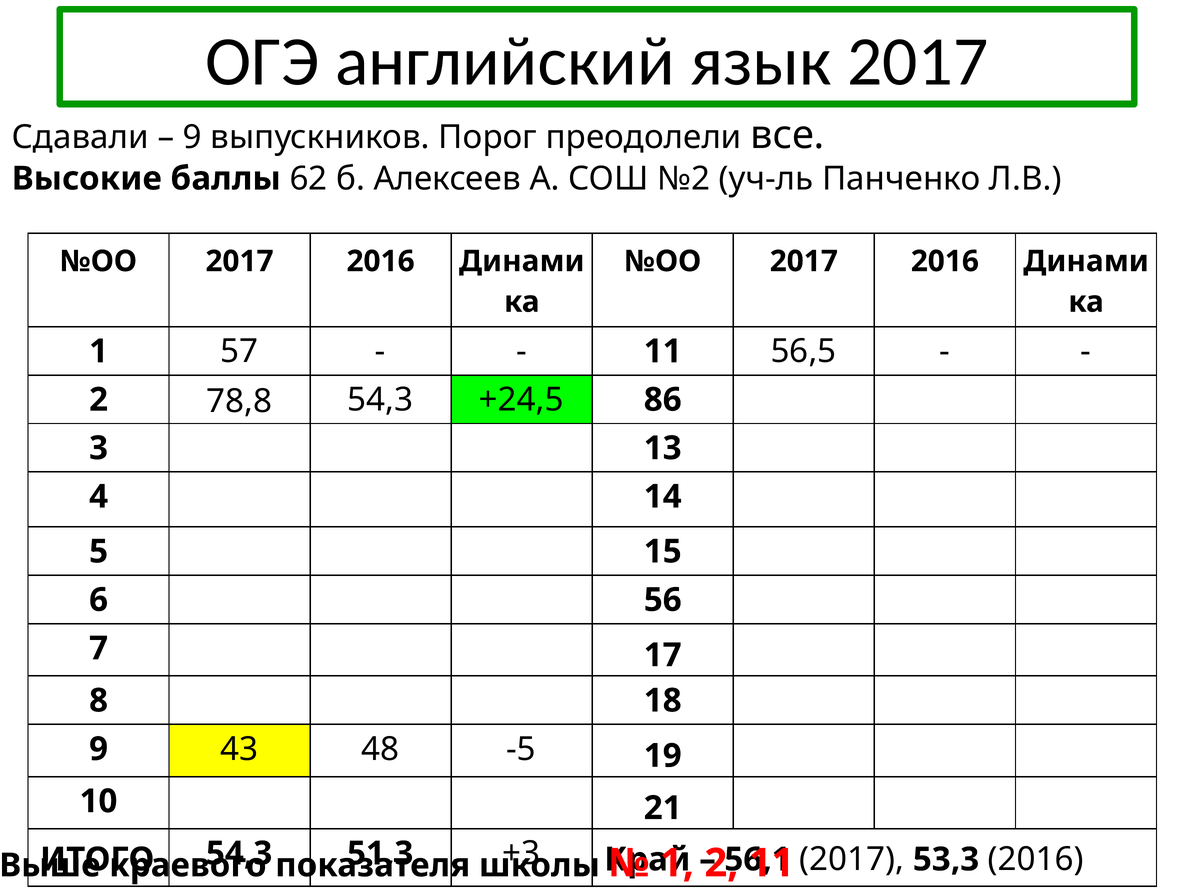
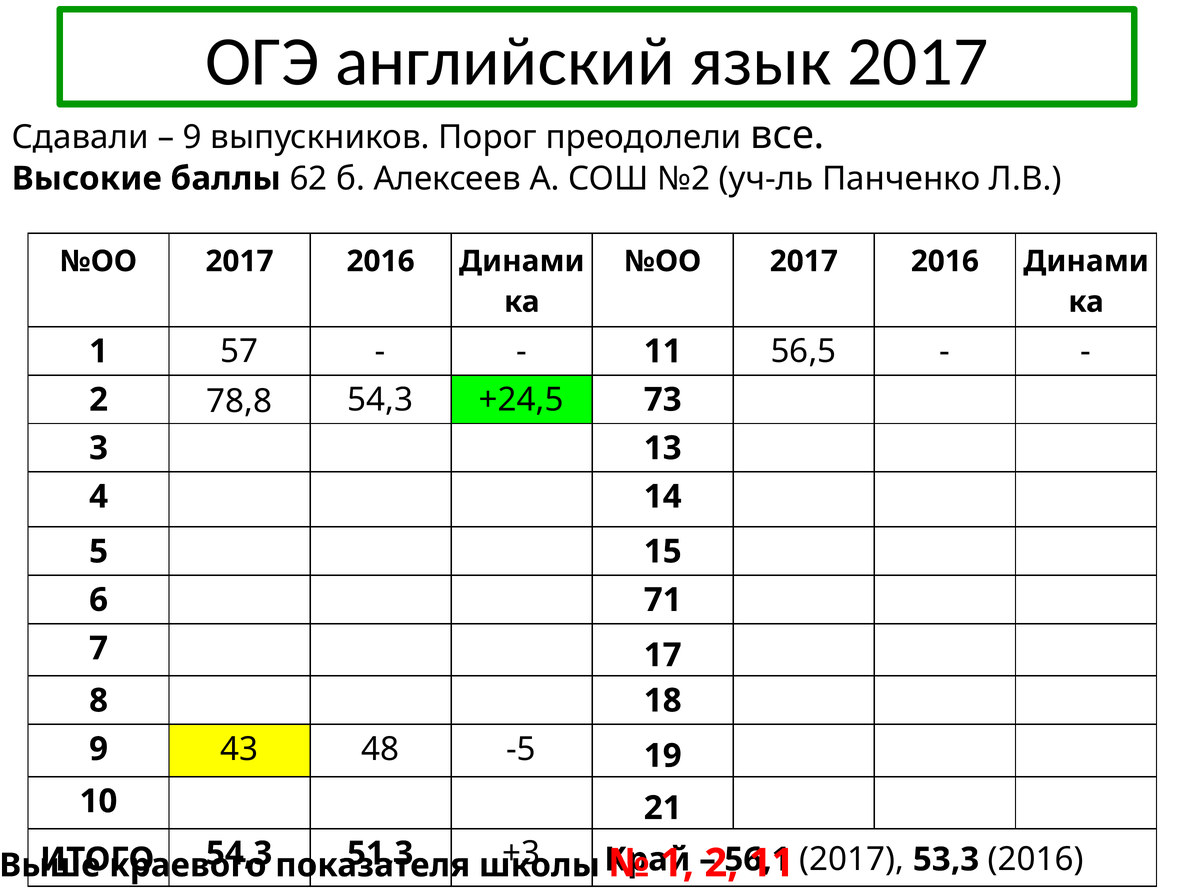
86: 86 -> 73
56: 56 -> 71
